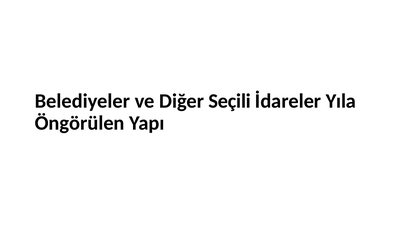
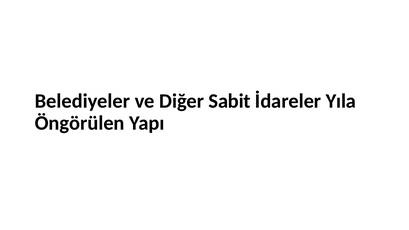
Seçili: Seçili -> Sabit
